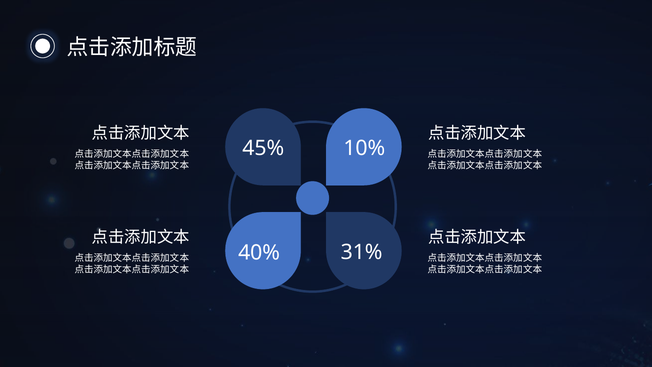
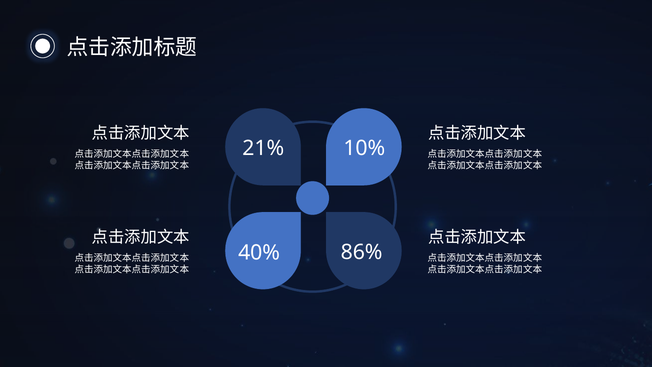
45%: 45% -> 21%
31%: 31% -> 86%
